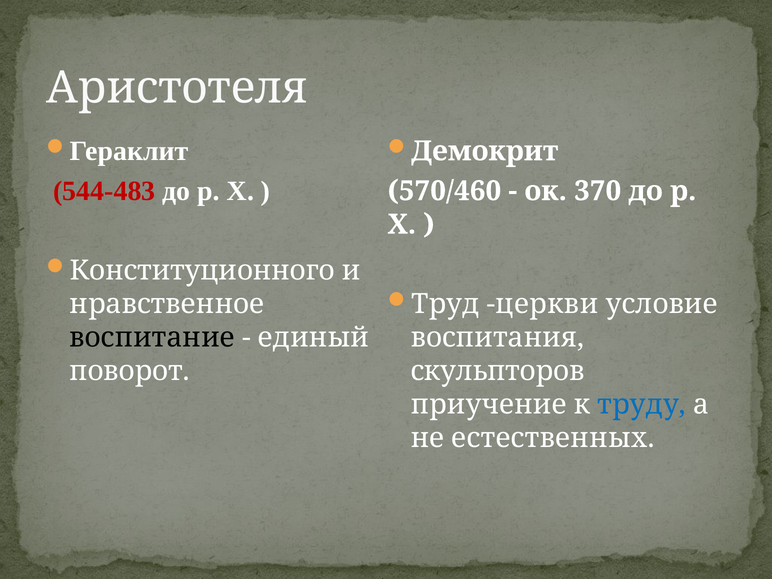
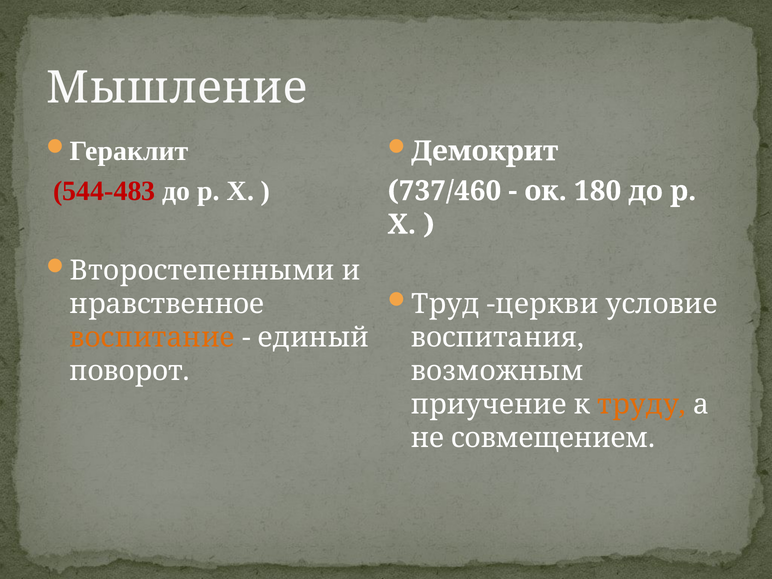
Аристотеля: Аристотеля -> Мышление
570/460: 570/460 -> 737/460
370: 370 -> 180
Конституционного: Конституционного -> Второстепенными
воспитание colour: black -> orange
скульпторов: скульпторов -> возможным
труду colour: blue -> orange
естественных: естественных -> совмещением
